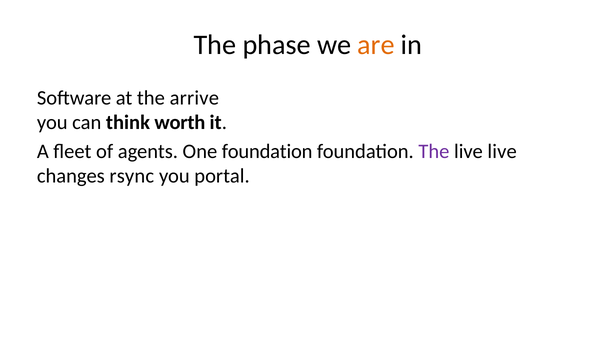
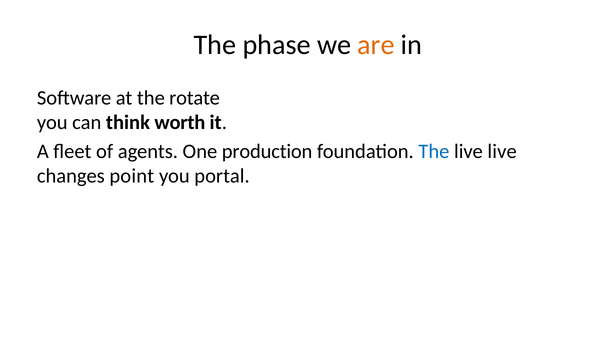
arrive: arrive -> rotate
One foundation: foundation -> production
The at (434, 151) colour: purple -> blue
rsync: rsync -> point
